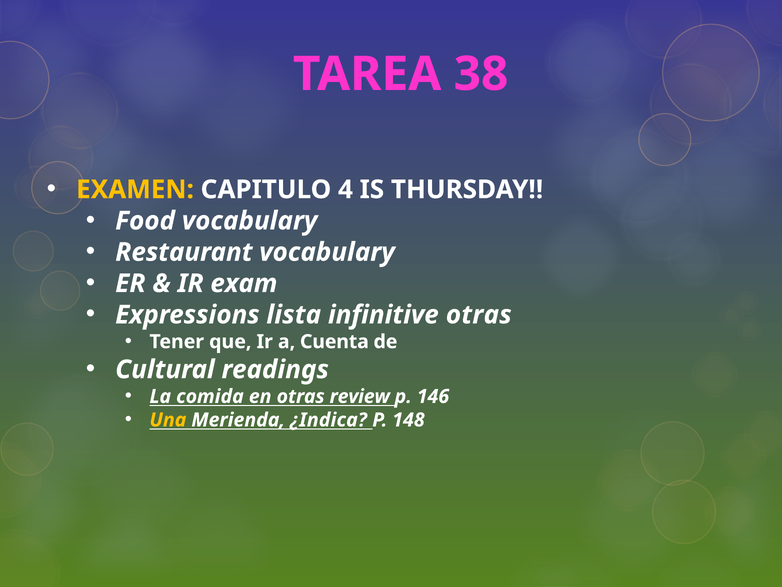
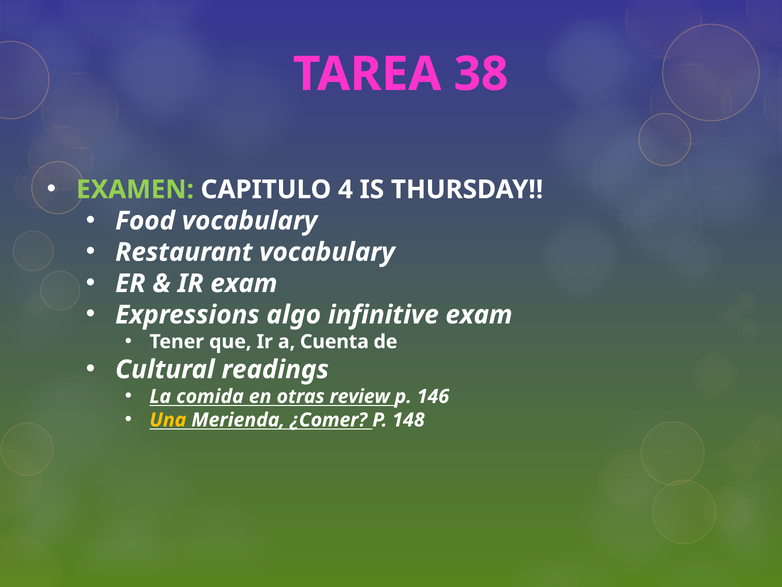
EXAMEN colour: yellow -> light green
lista: lista -> algo
infinitive otras: otras -> exam
¿Indica: ¿Indica -> ¿Comer
